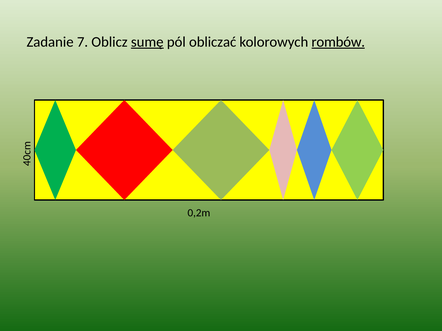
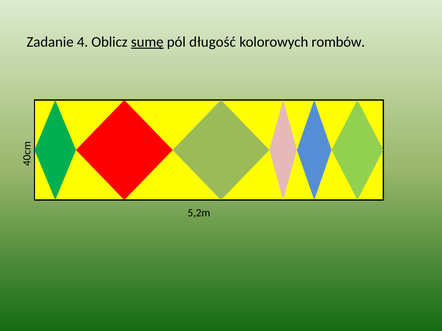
Zadanie 7: 7 -> 4
obliczać: obliczać -> długość
rombów underline: present -> none
0,2m: 0,2m -> 5,2m
